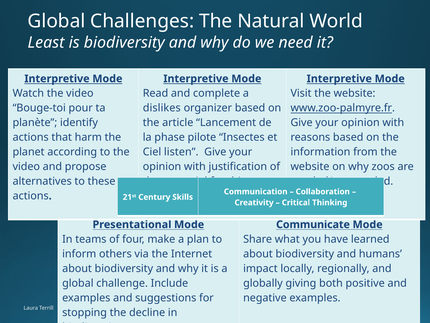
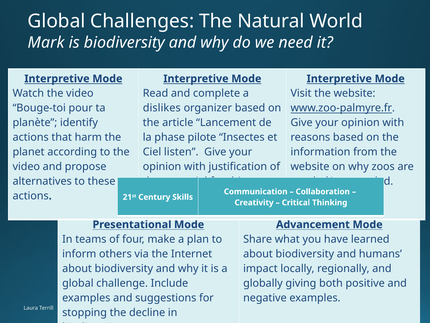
Least: Least -> Mark
Communicate: Communicate -> Advancement
